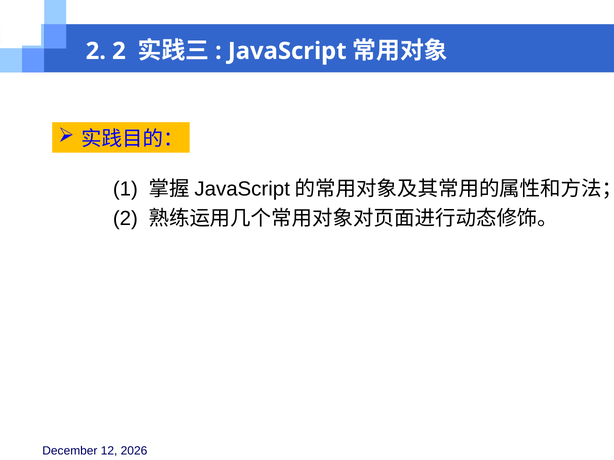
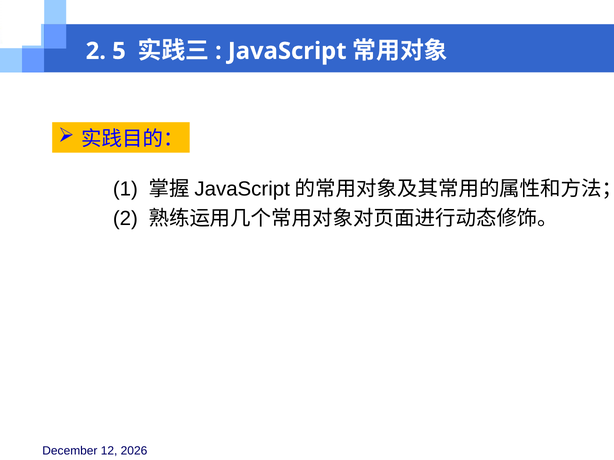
2 2: 2 -> 5
